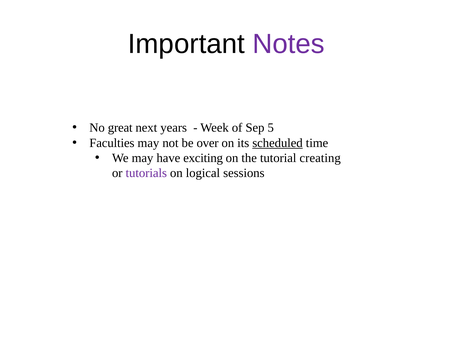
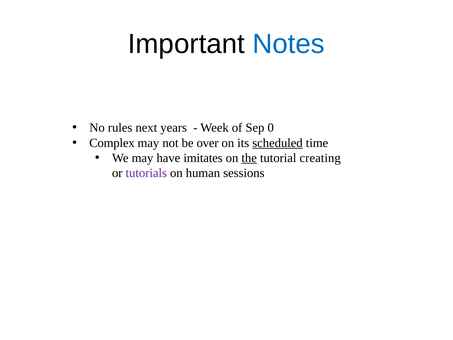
Notes colour: purple -> blue
great: great -> rules
5: 5 -> 0
Faculties: Faculties -> Complex
exciting: exciting -> imitates
the underline: none -> present
logical: logical -> human
